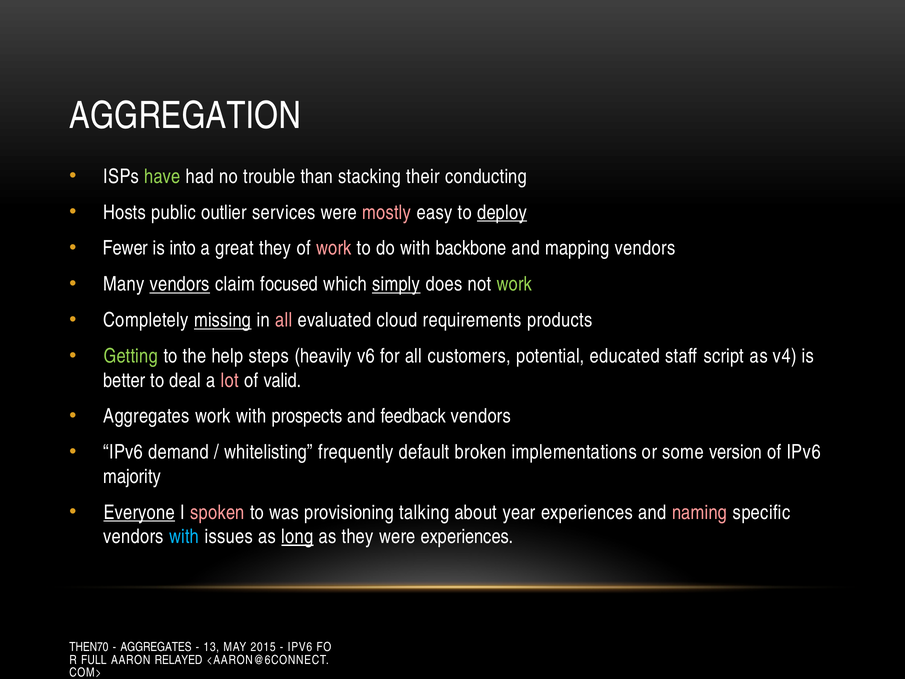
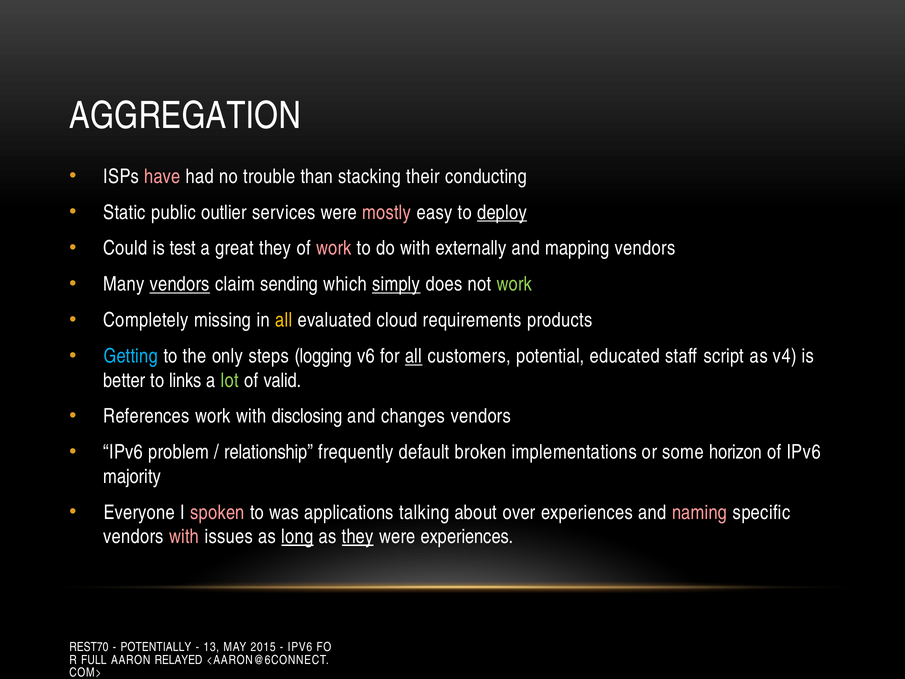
have colour: light green -> pink
Hosts: Hosts -> Static
Fewer: Fewer -> Could
into: into -> test
backbone: backbone -> externally
focused: focused -> sending
missing underline: present -> none
all at (284, 320) colour: pink -> yellow
Getting colour: light green -> light blue
help: help -> only
heavily: heavily -> logging
all at (414, 356) underline: none -> present
deal: deal -> links
lot colour: pink -> light green
Aggregates at (146, 416): Aggregates -> References
prospects: prospects -> disclosing
feedback: feedback -> changes
demand: demand -> problem
whitelisting: whitelisting -> relationship
version: version -> horizon
Everyone underline: present -> none
provisioning: provisioning -> applications
year: year -> over
with at (184, 536) colour: light blue -> pink
they at (358, 536) underline: none -> present
THEN70: THEN70 -> REST70
AGGREGATES at (156, 647): AGGREGATES -> POTENTIALLY
